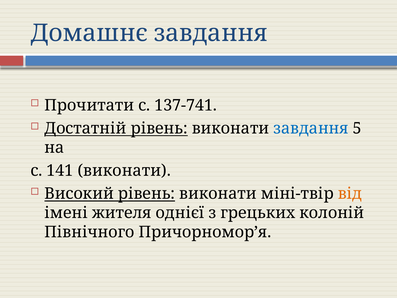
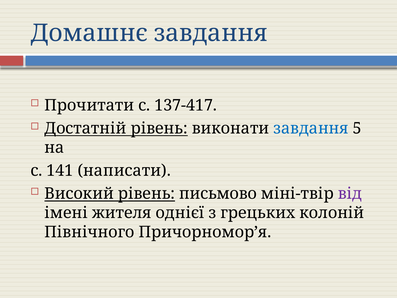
137-741: 137-741 -> 137-417
141 виконати: виконати -> написати
Високий рівень виконати: виконати -> письмово
від colour: orange -> purple
